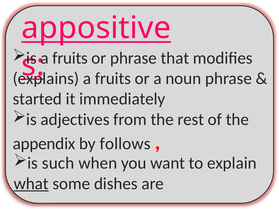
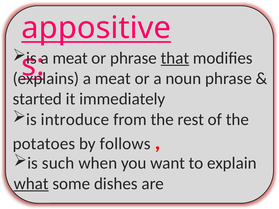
fruits at (70, 58): fruits -> meat
that underline: none -> present
fruits at (113, 79): fruits -> meat
adjectives: adjectives -> introduce
appendix: appendix -> potatoes
